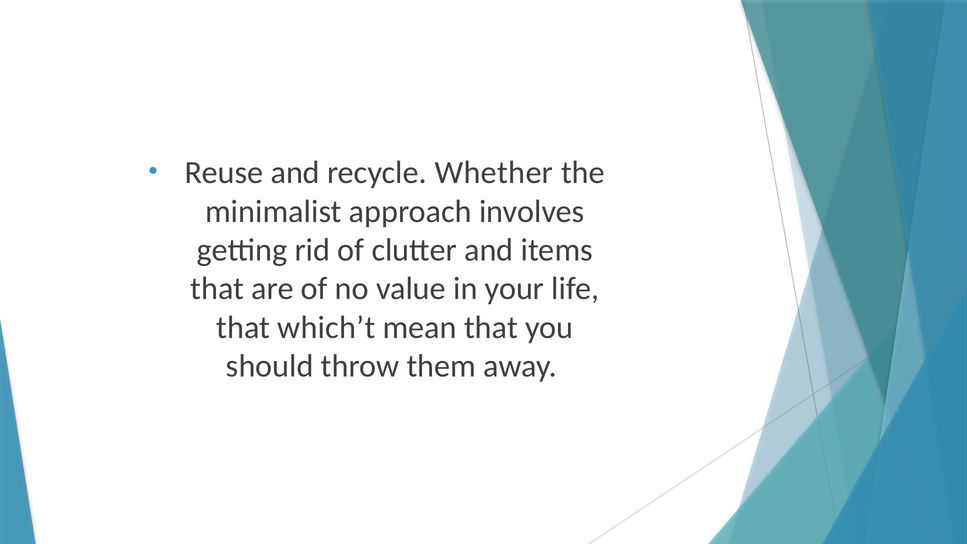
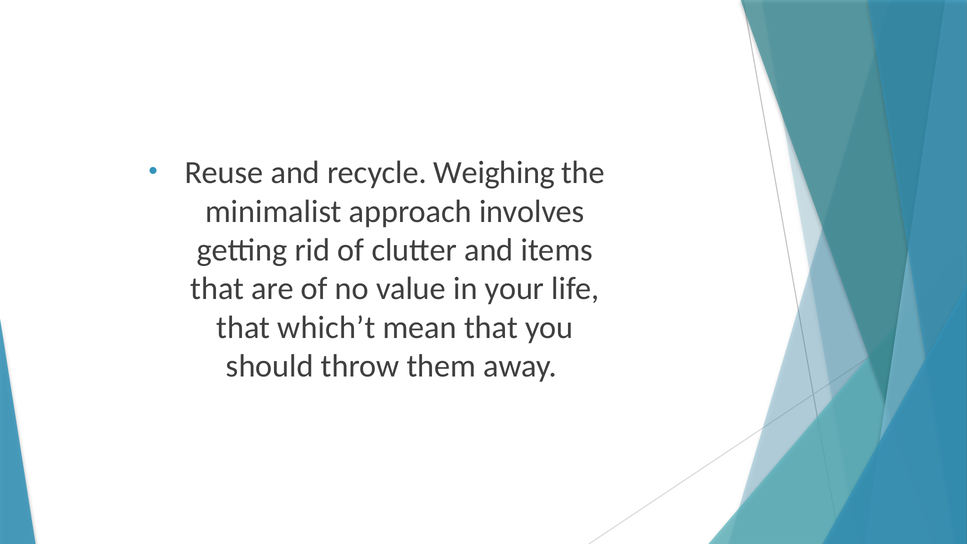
Whether: Whether -> Weighing
